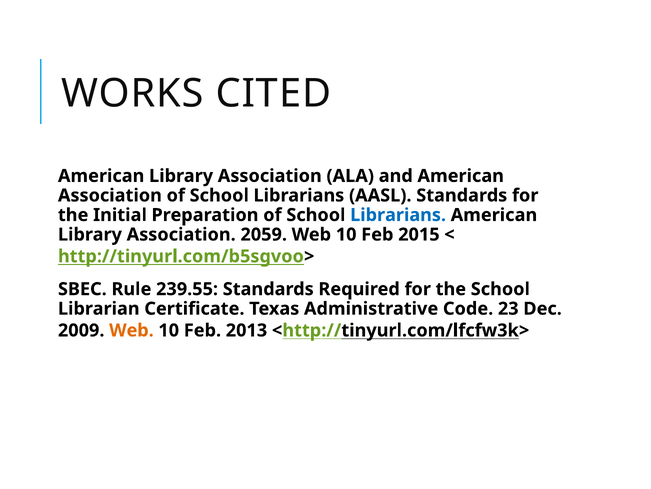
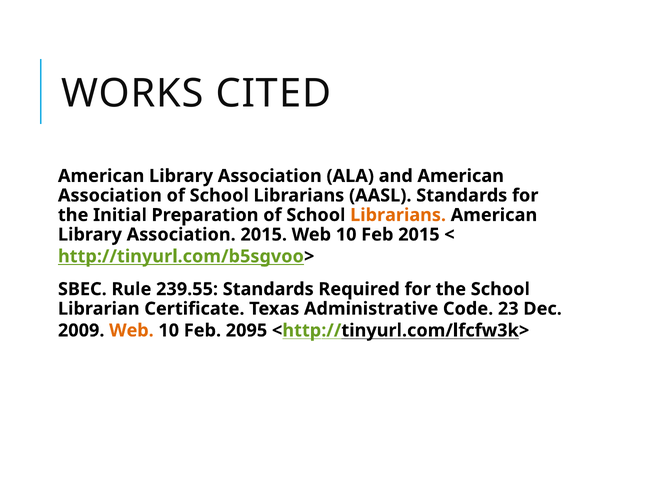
Librarians at (398, 215) colour: blue -> orange
Association 2059: 2059 -> 2015
2013: 2013 -> 2095
